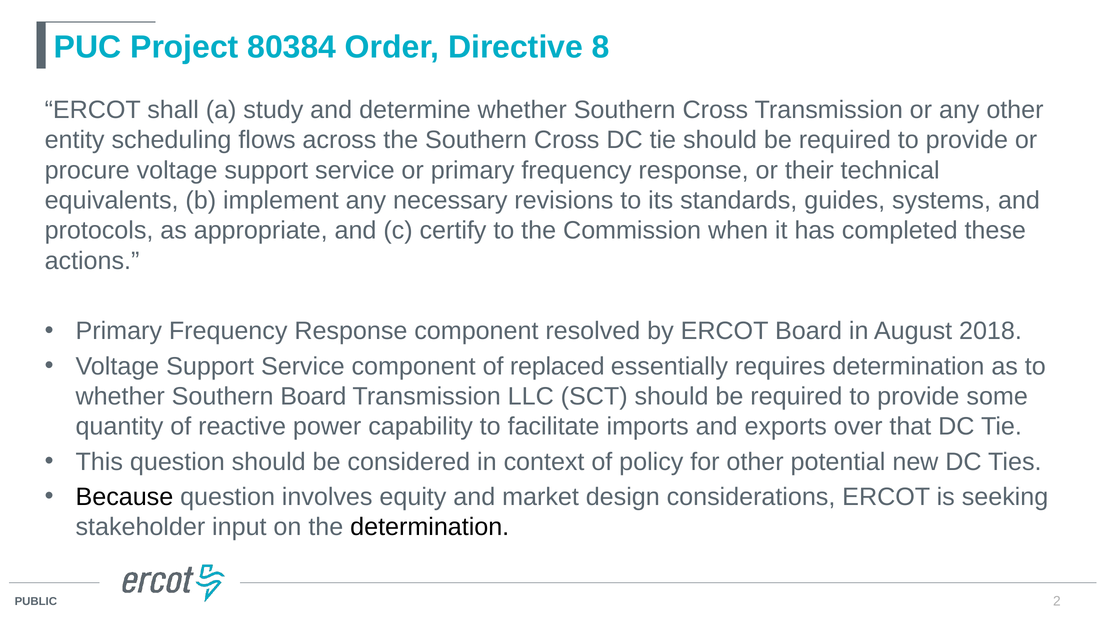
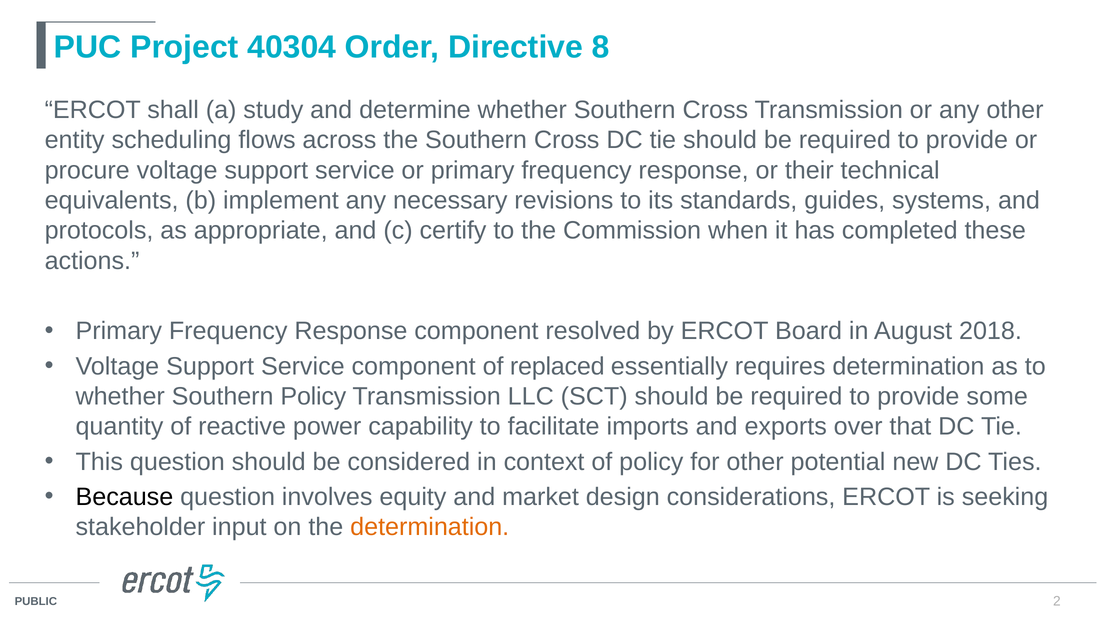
80384: 80384 -> 40304
Southern Board: Board -> Policy
determination at (430, 528) colour: black -> orange
